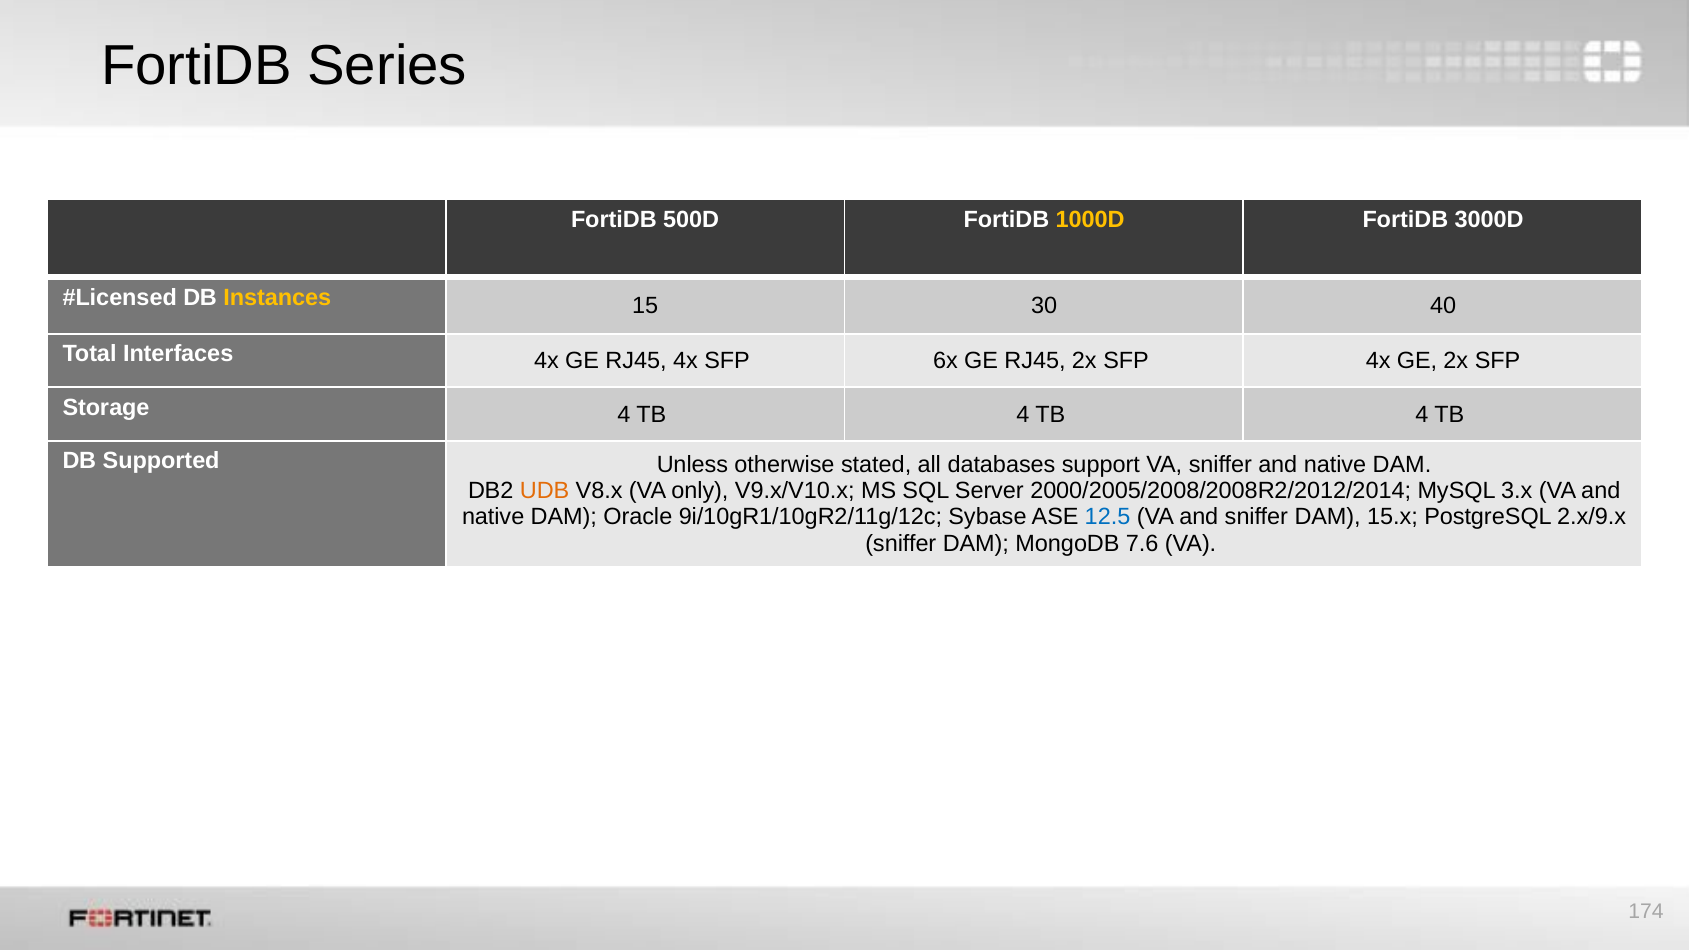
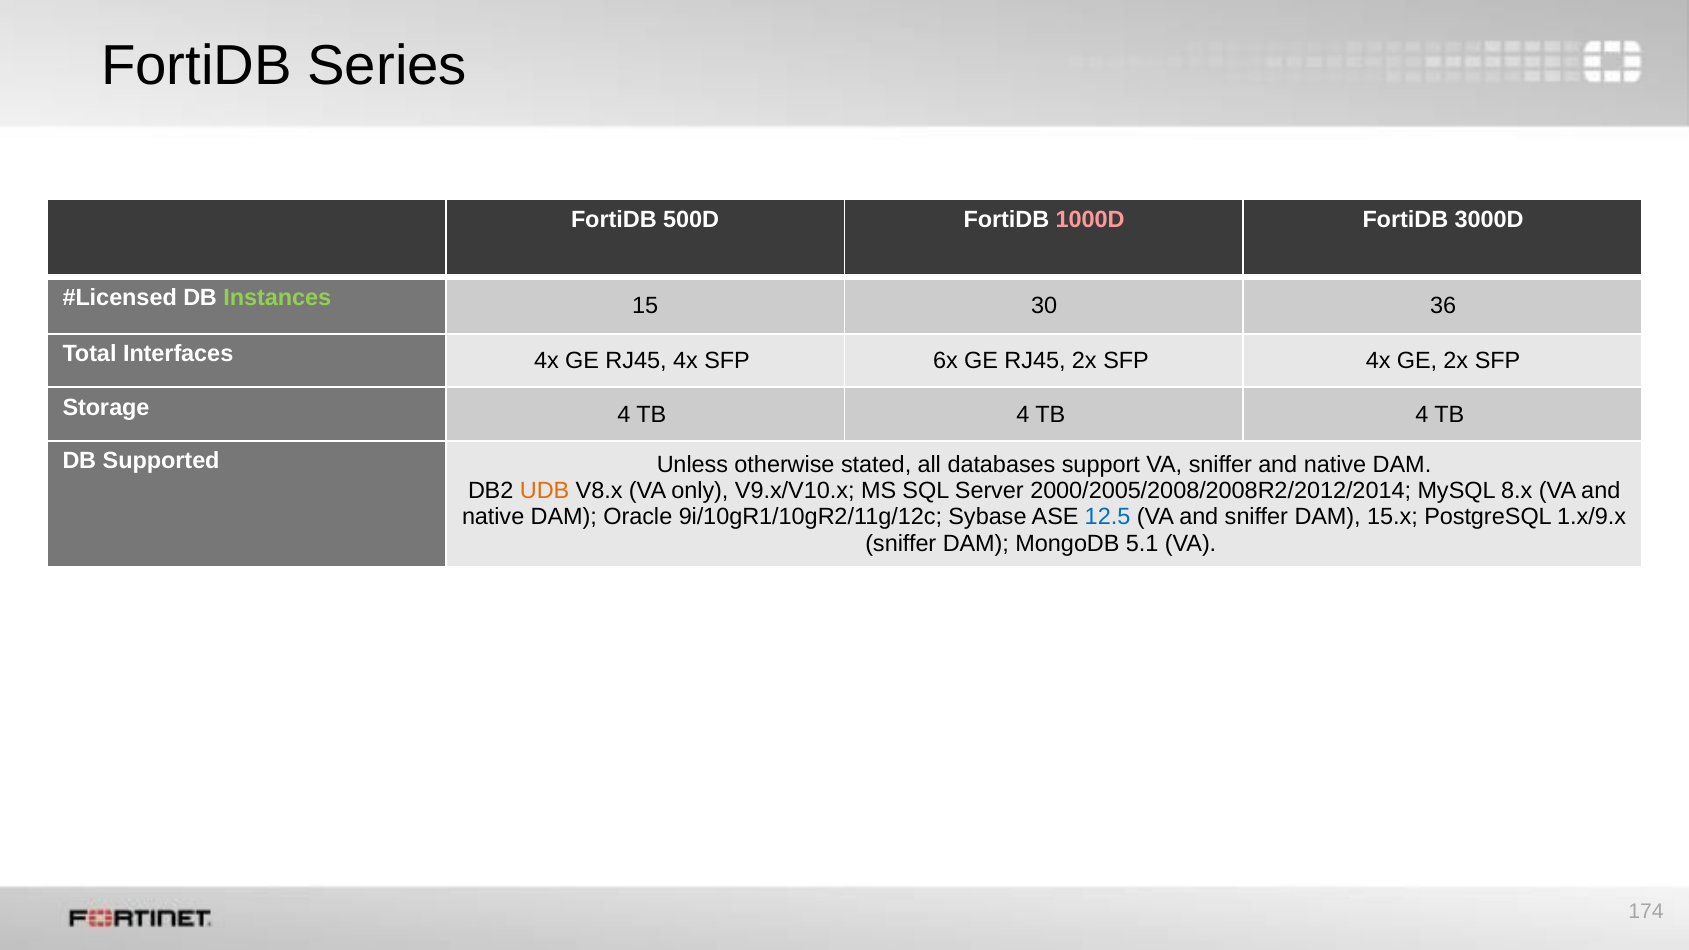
1000D colour: yellow -> pink
Instances colour: yellow -> light green
40: 40 -> 36
3.x: 3.x -> 8.x
2.x/9.x: 2.x/9.x -> 1.x/9.x
7.6: 7.6 -> 5.1
